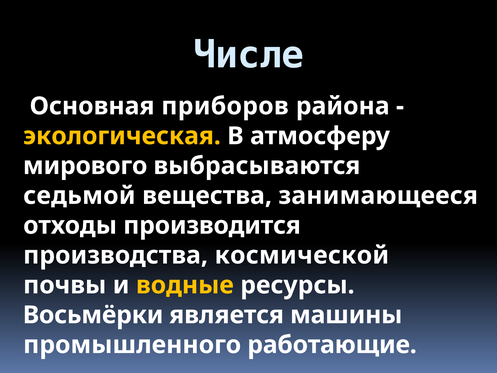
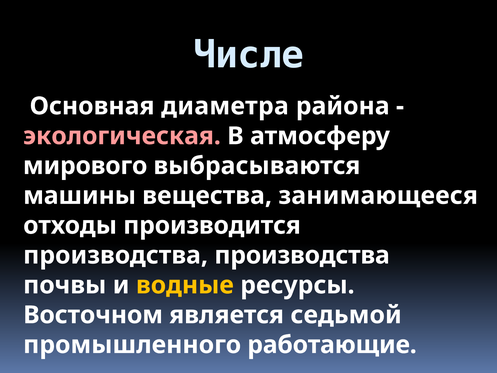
приборов: приборов -> диаметра
экологическая colour: yellow -> pink
седьмой: седьмой -> машины
производства космической: космической -> производства
Восьмёрки: Восьмёрки -> Восточном
машины: машины -> седьмой
